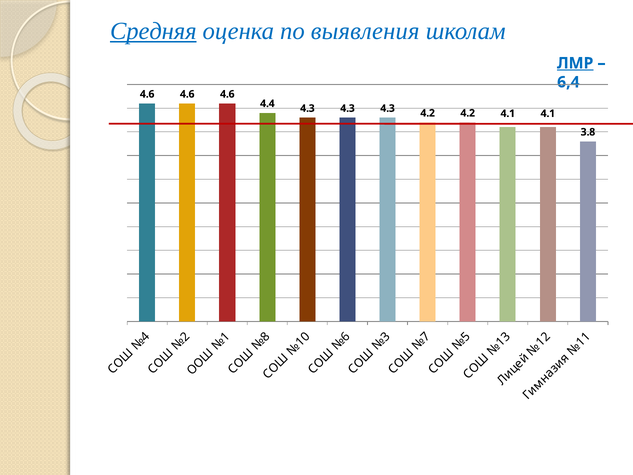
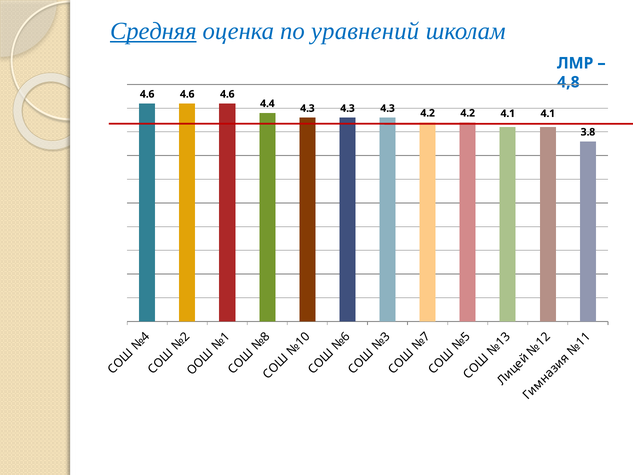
выявления: выявления -> уравнений
ЛМР underline: present -> none
6,4: 6,4 -> 4,8
